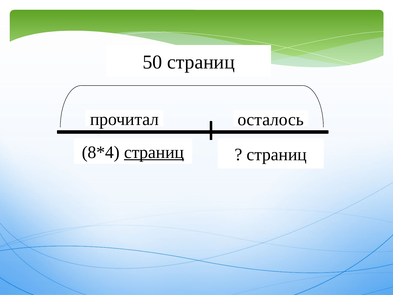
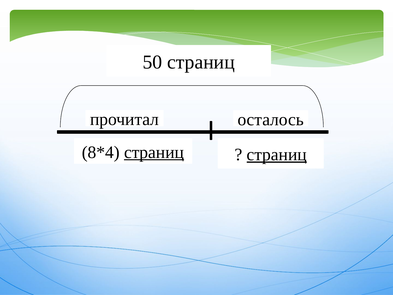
страниц at (277, 154) underline: none -> present
